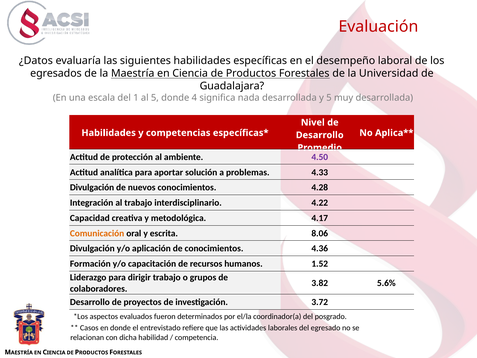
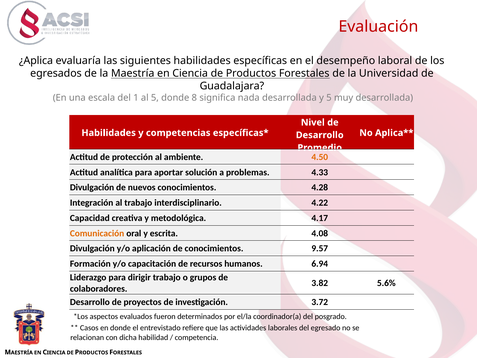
¿Datos: ¿Datos -> ¿Aplica
4: 4 -> 8
4.50 colour: purple -> orange
8.06: 8.06 -> 4.08
4.36: 4.36 -> 9.57
1.52: 1.52 -> 6.94
